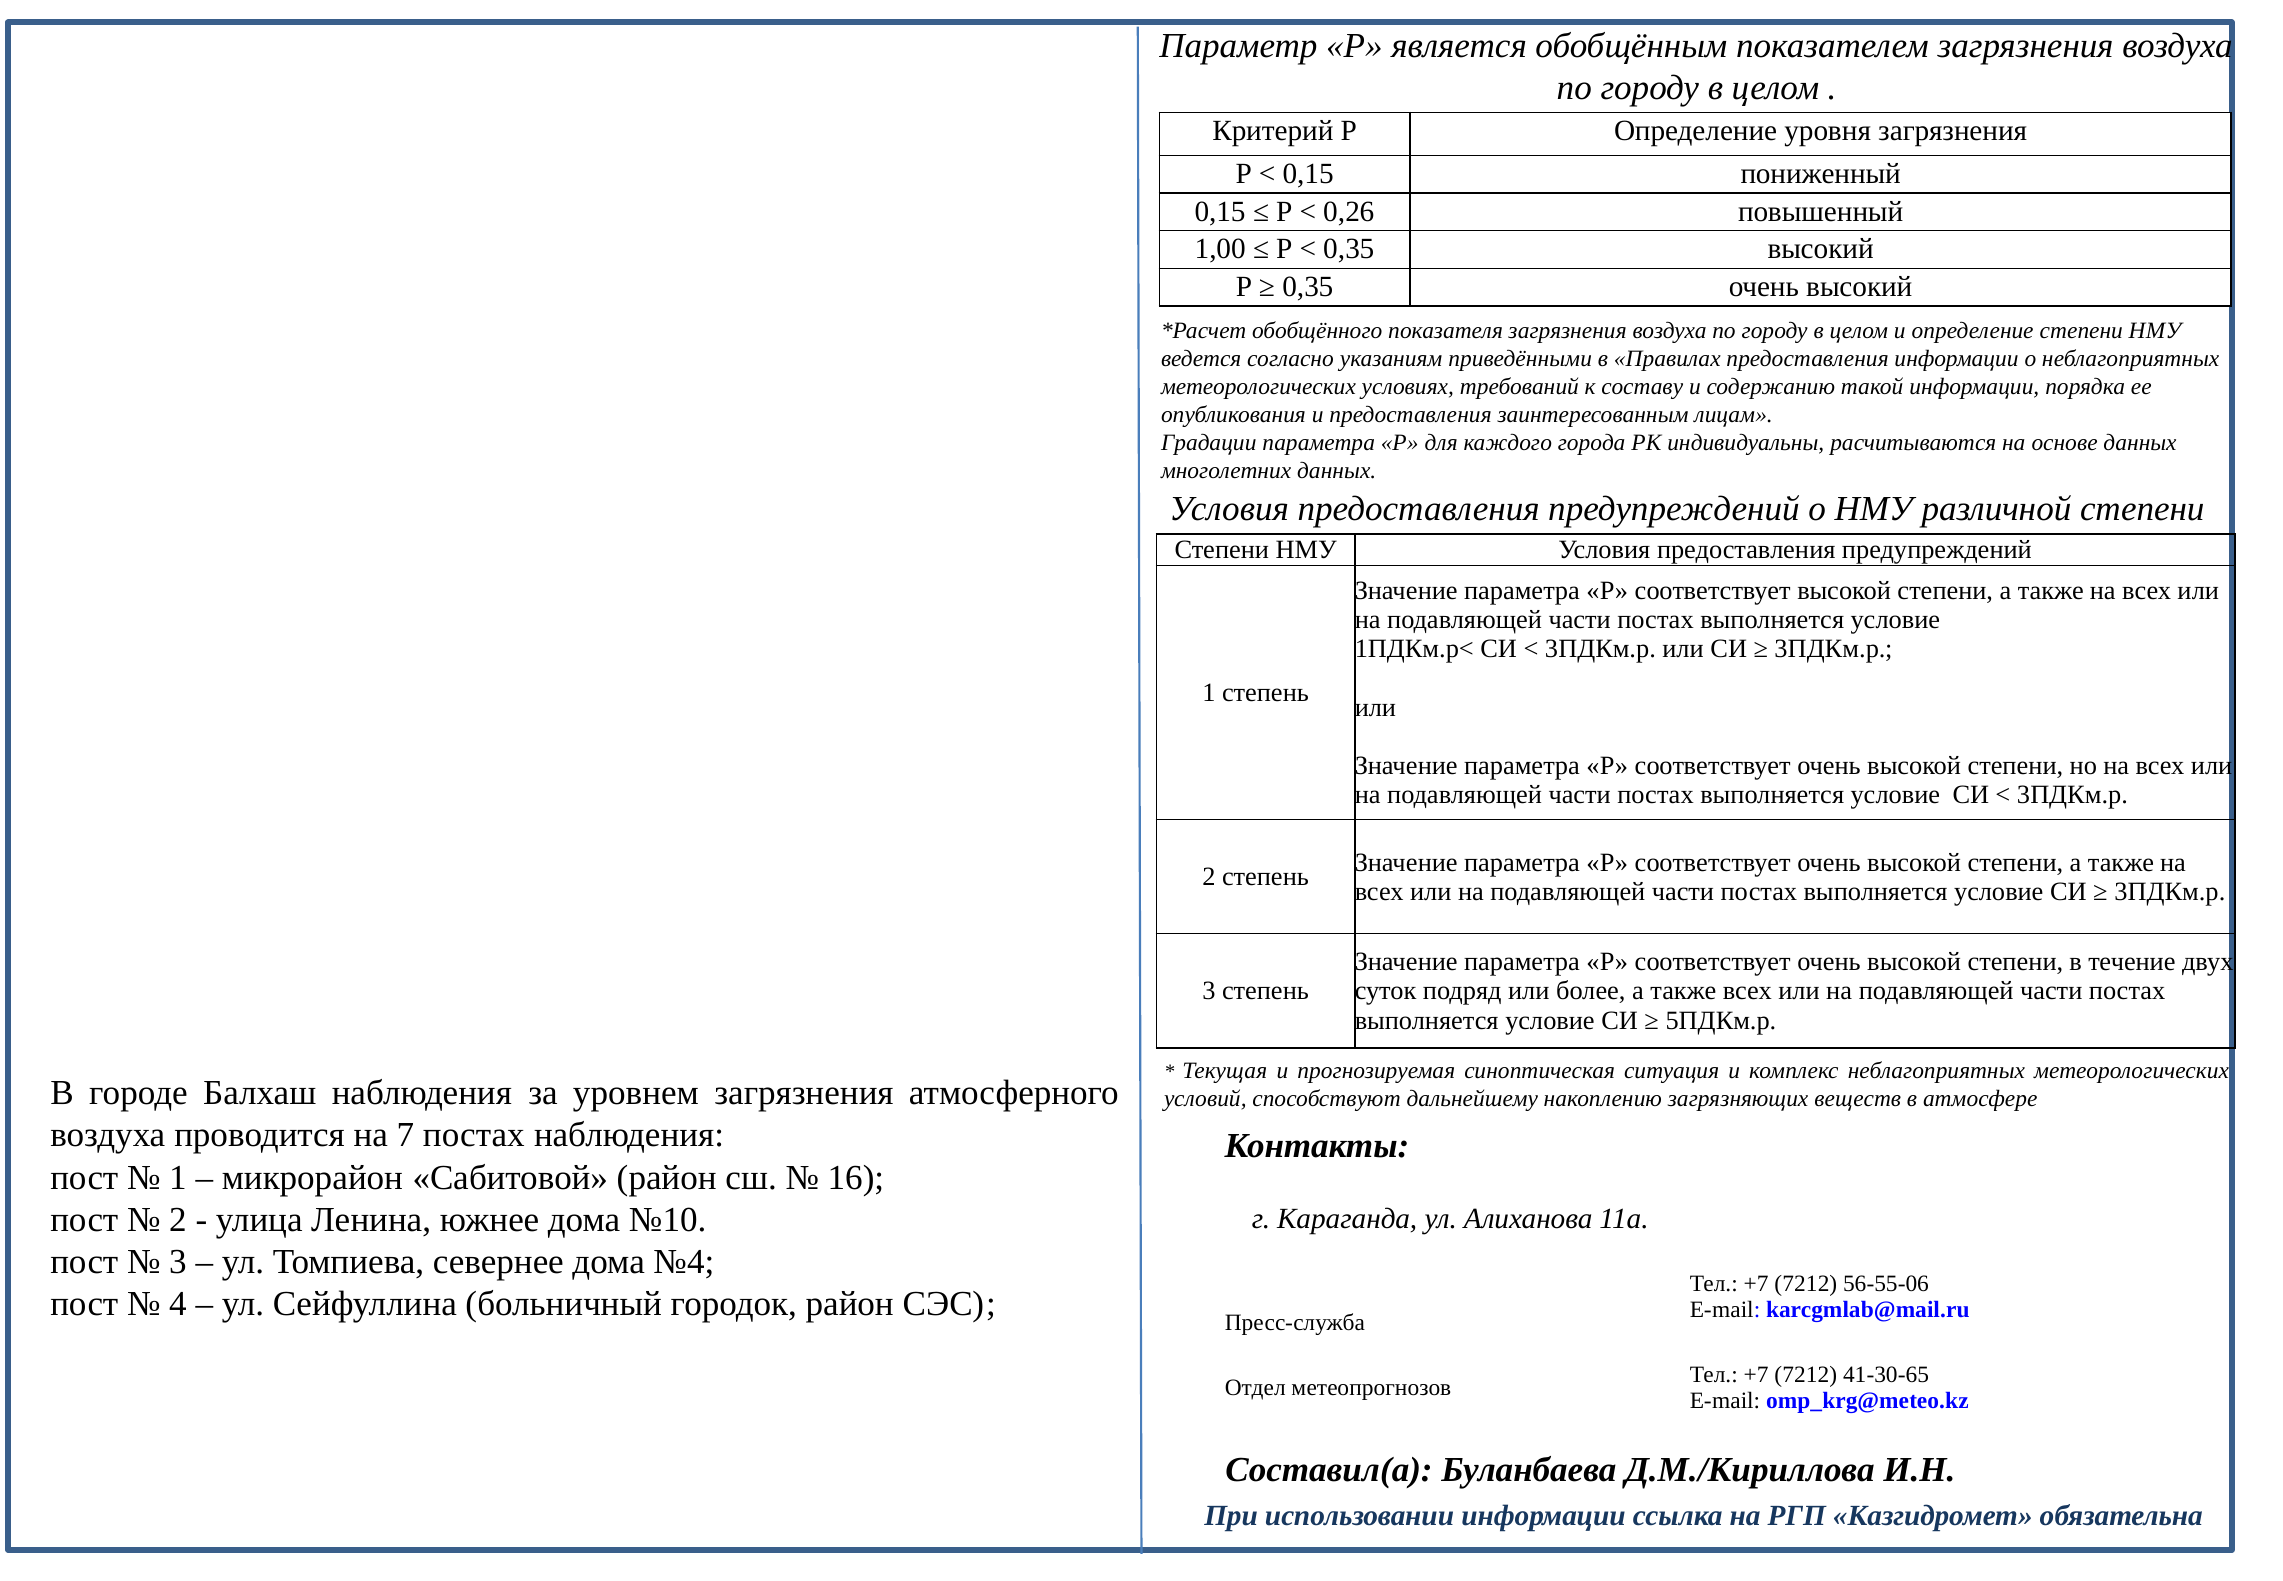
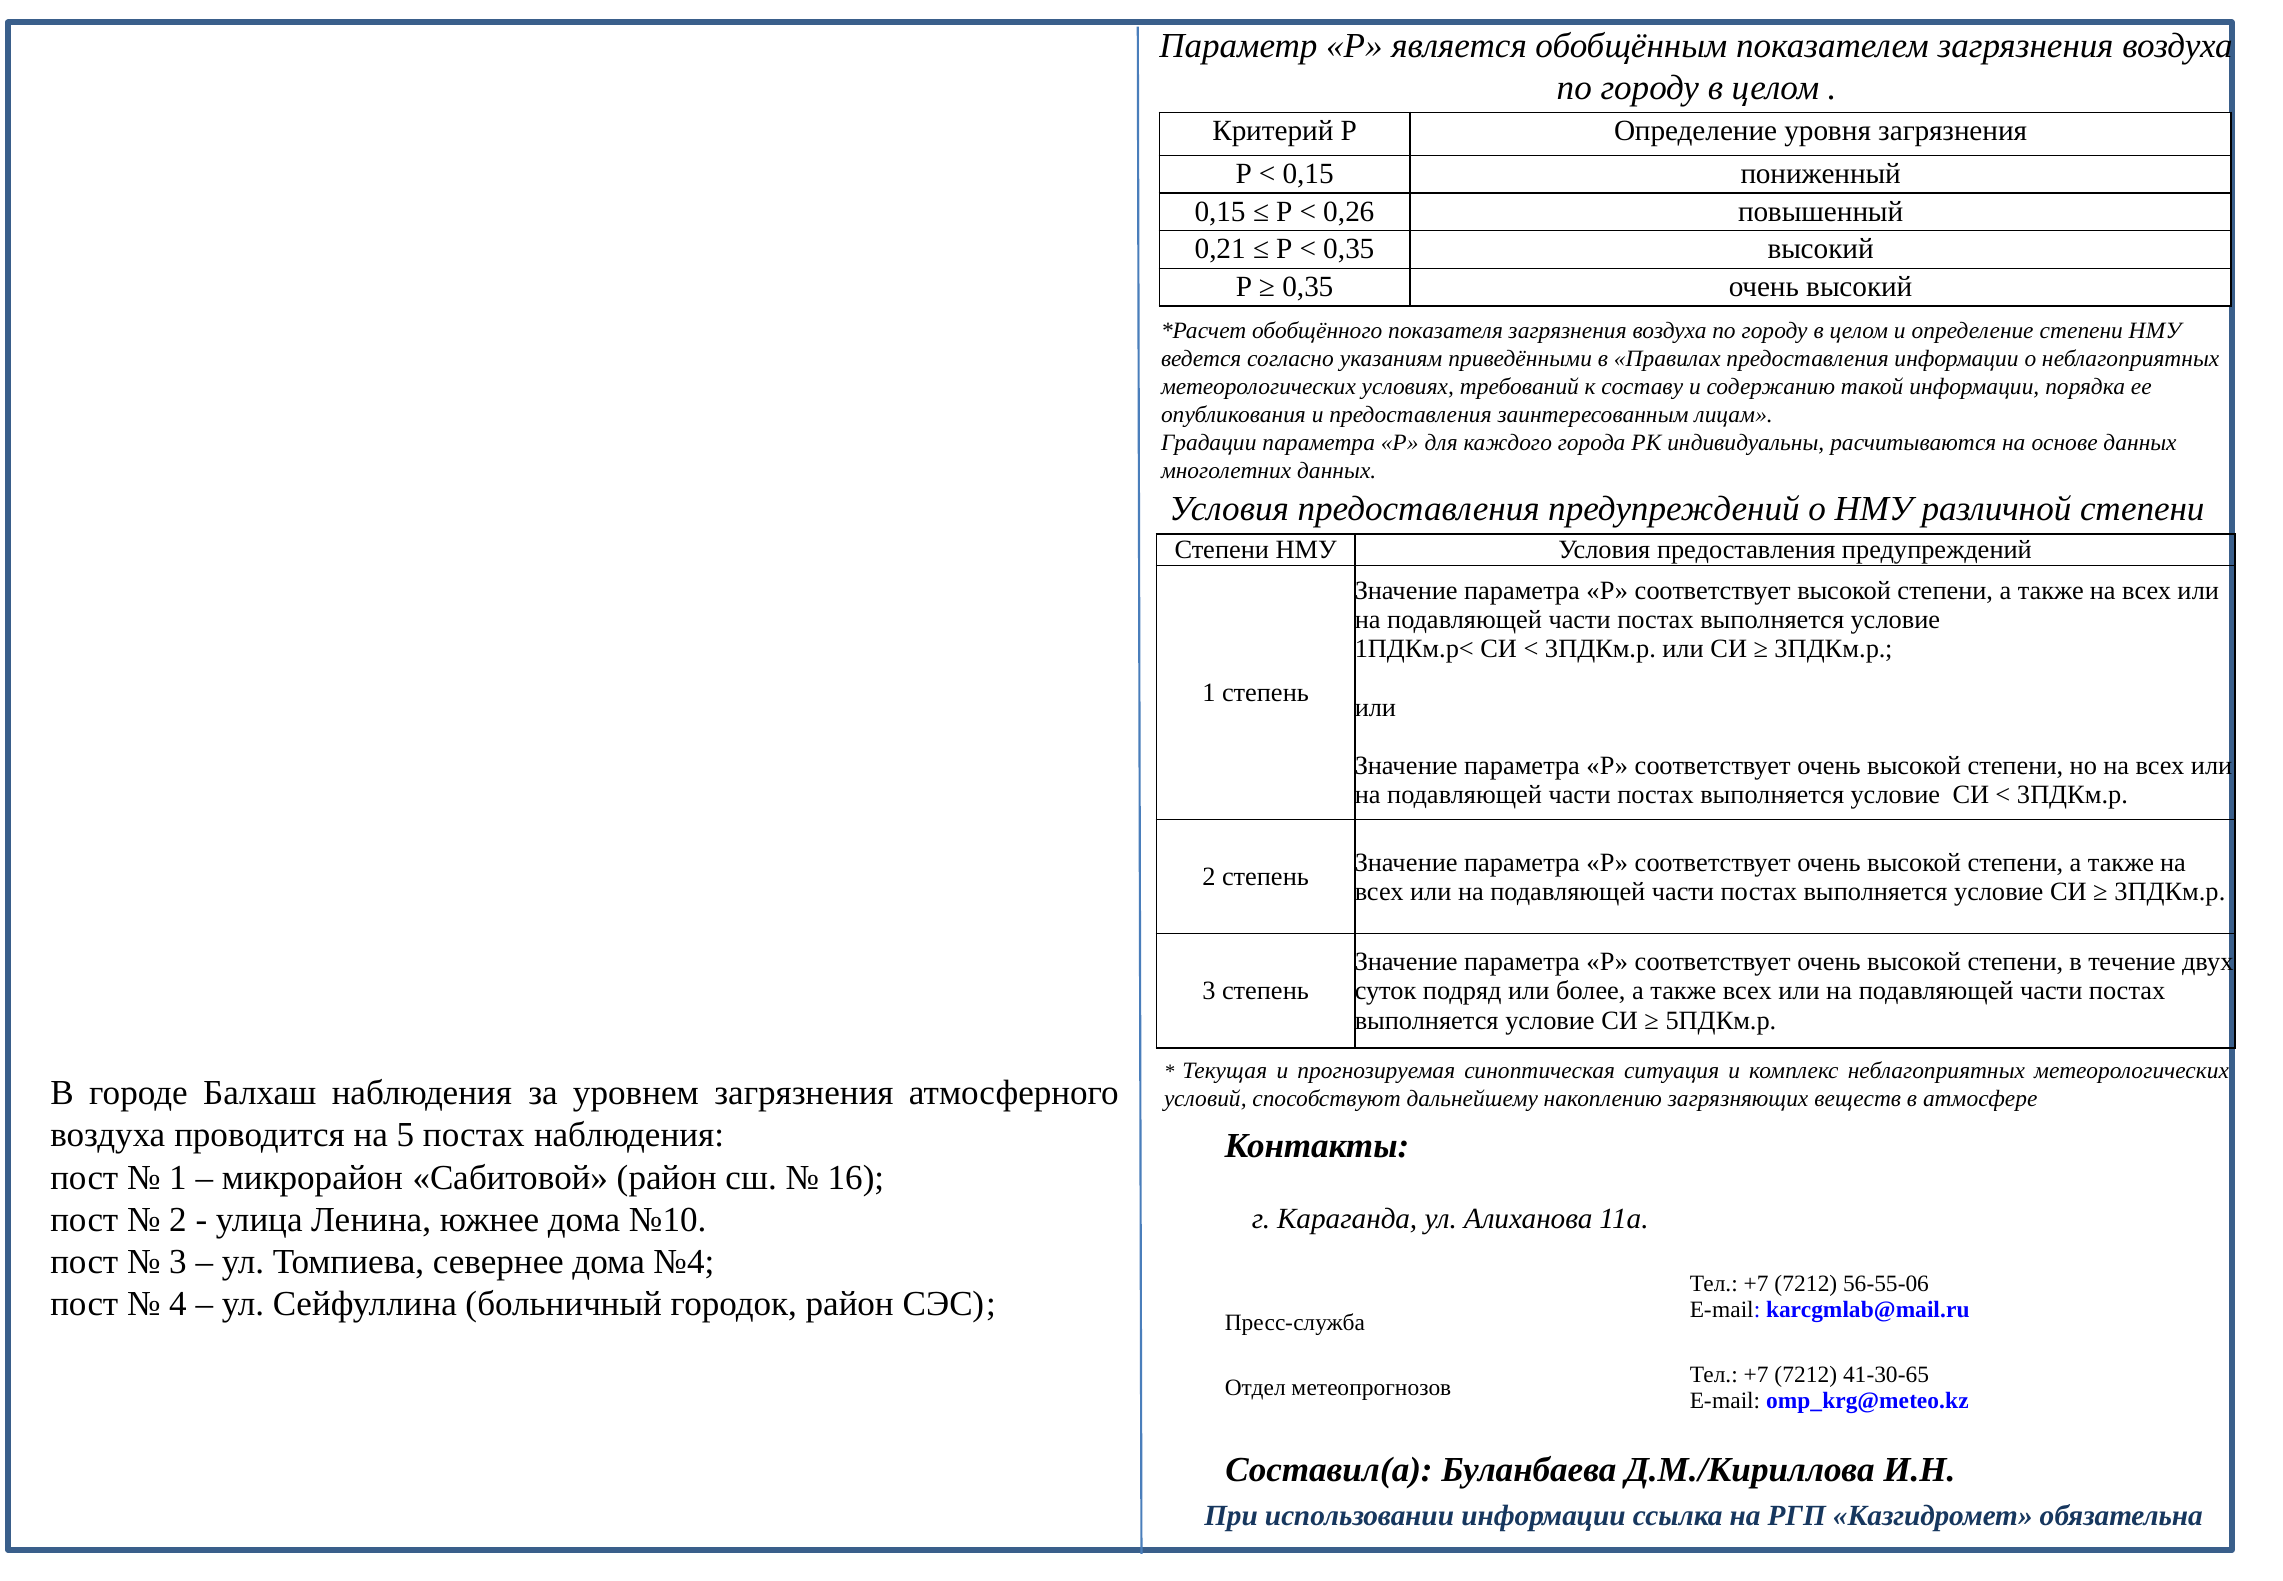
1,00: 1,00 -> 0,21
7: 7 -> 5
